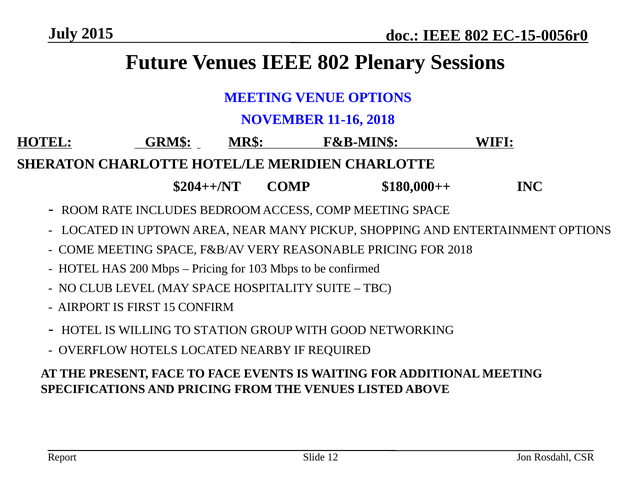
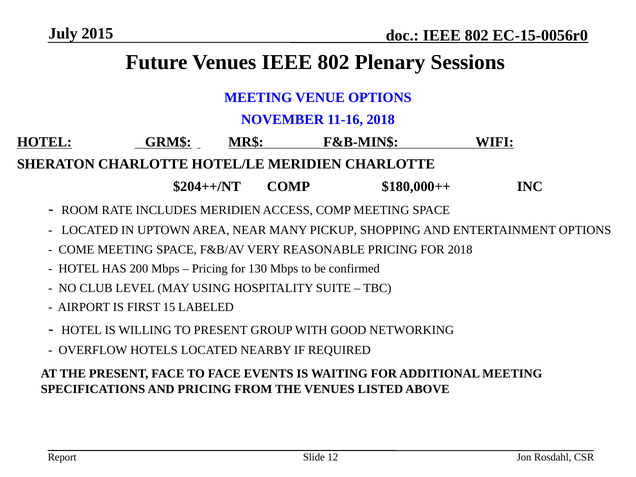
INCLUDES BEDROOM: BEDROOM -> MERIDIEN
103: 103 -> 130
MAY SPACE: SPACE -> USING
CONFIRM: CONFIRM -> LABELED
TO STATION: STATION -> PRESENT
